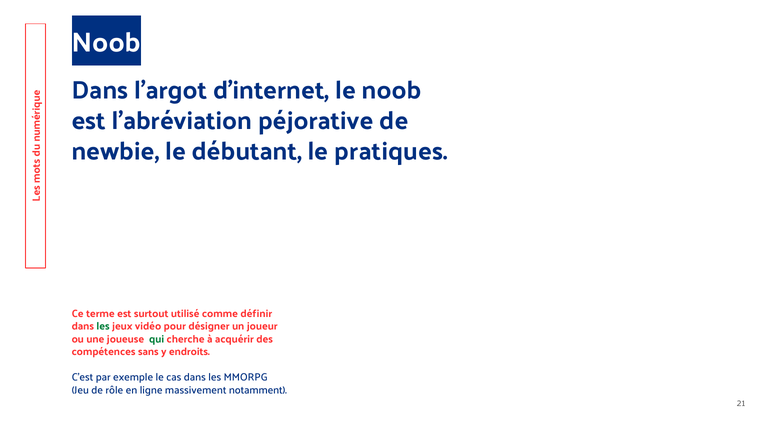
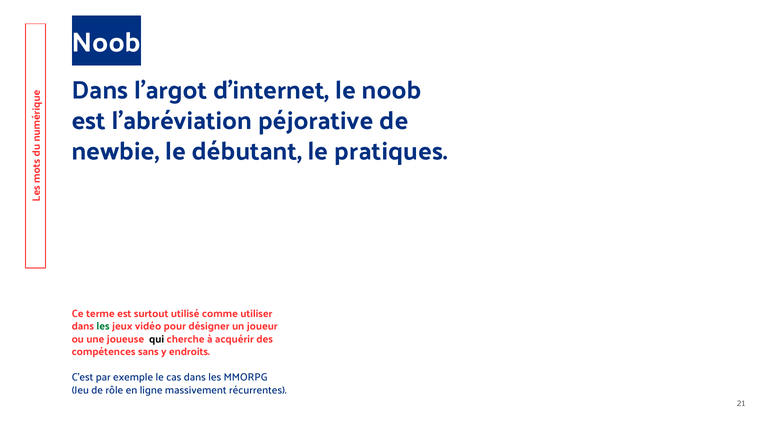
définir: définir -> utiliser
qui colour: green -> black
notamment: notamment -> récurrentes
